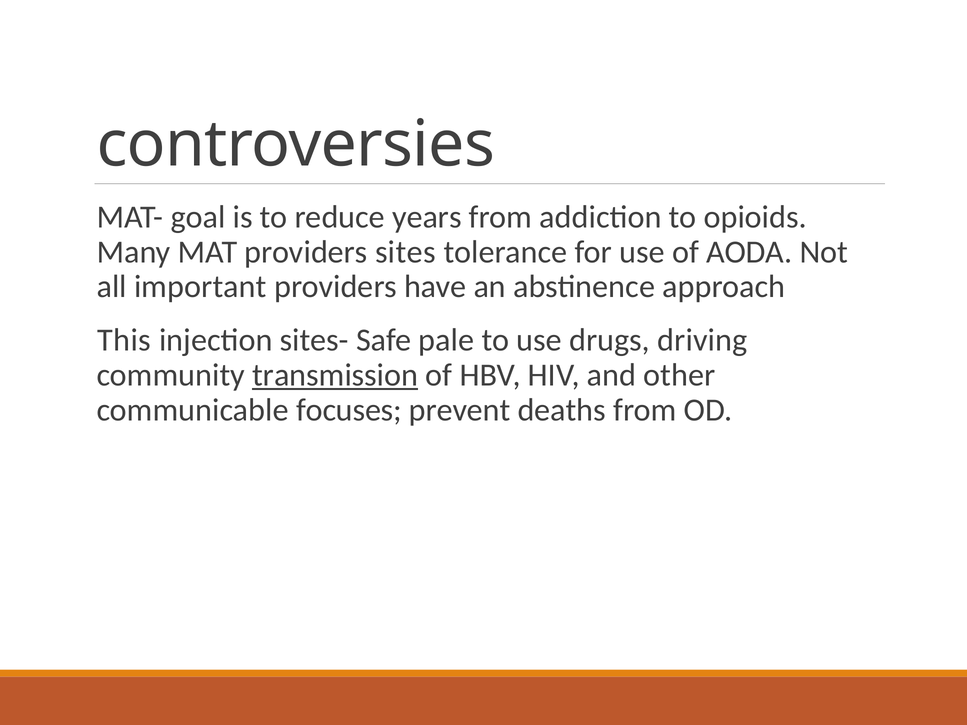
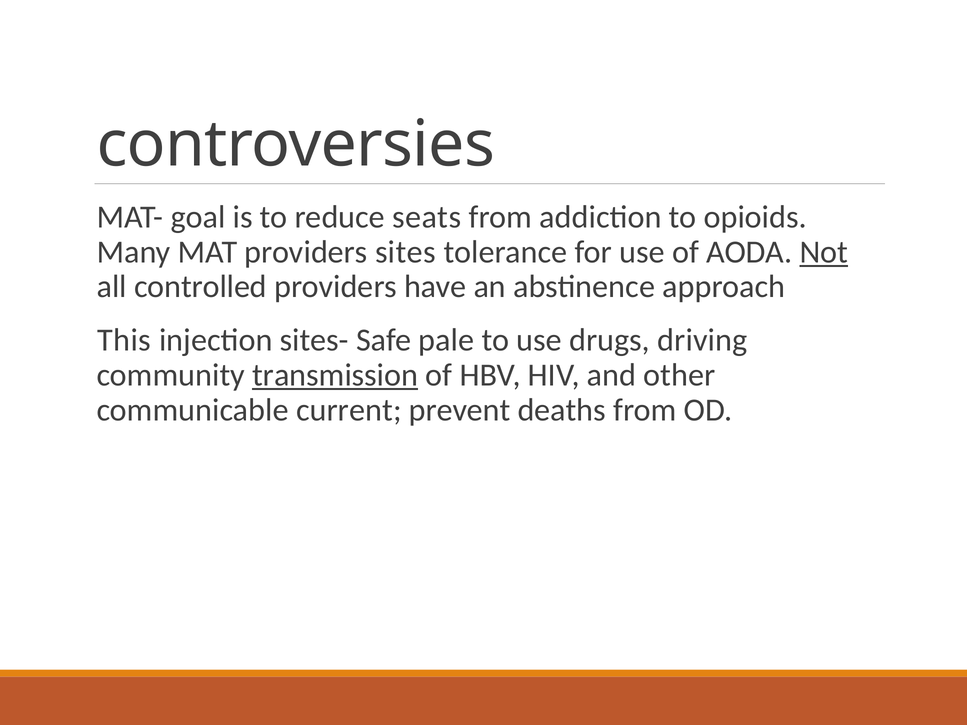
years: years -> seats
Not underline: none -> present
important: important -> controlled
focuses: focuses -> current
